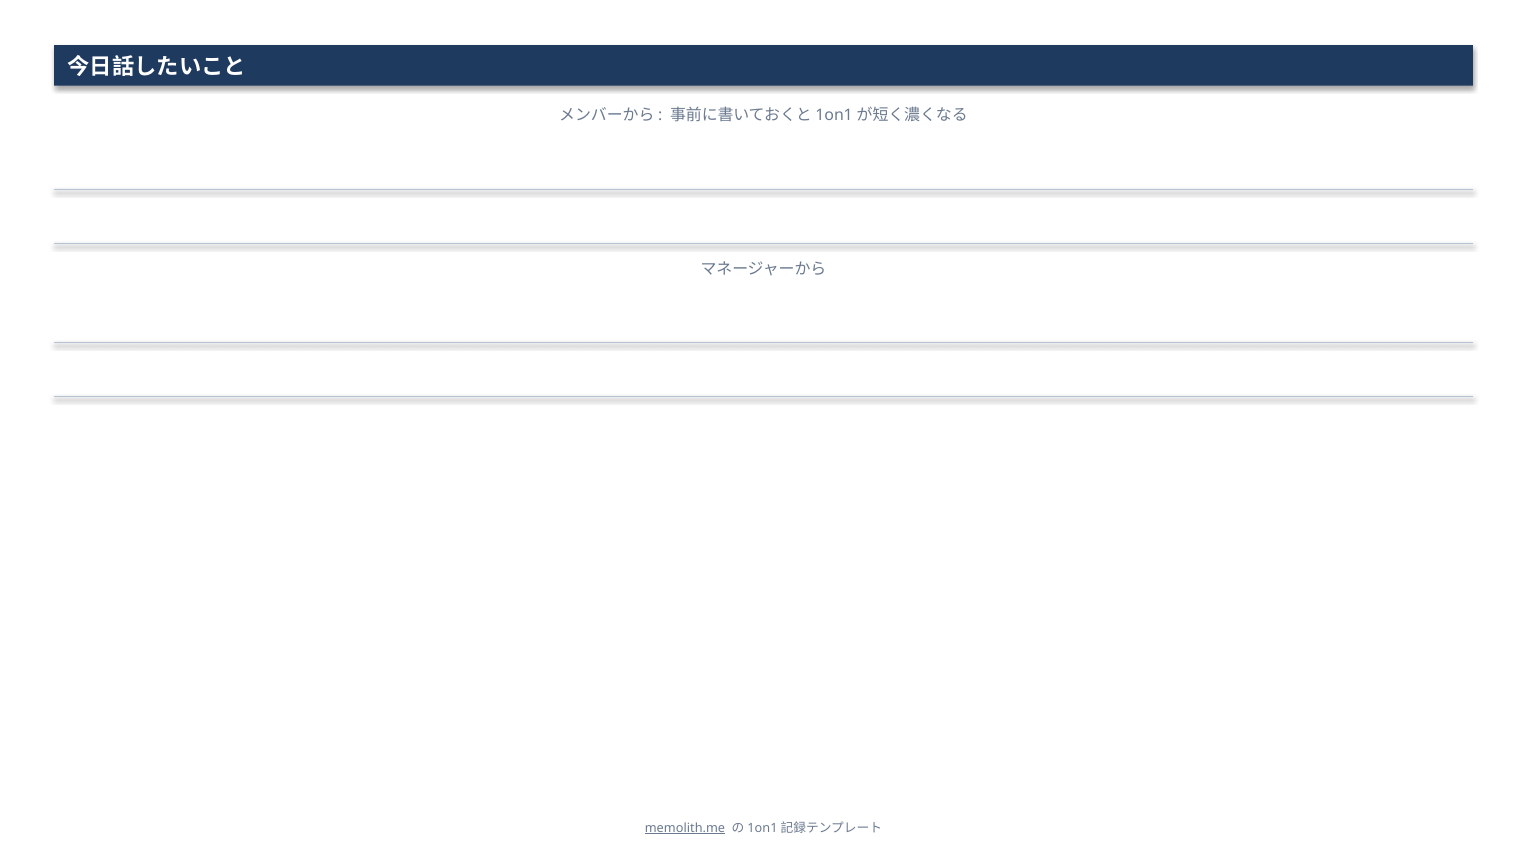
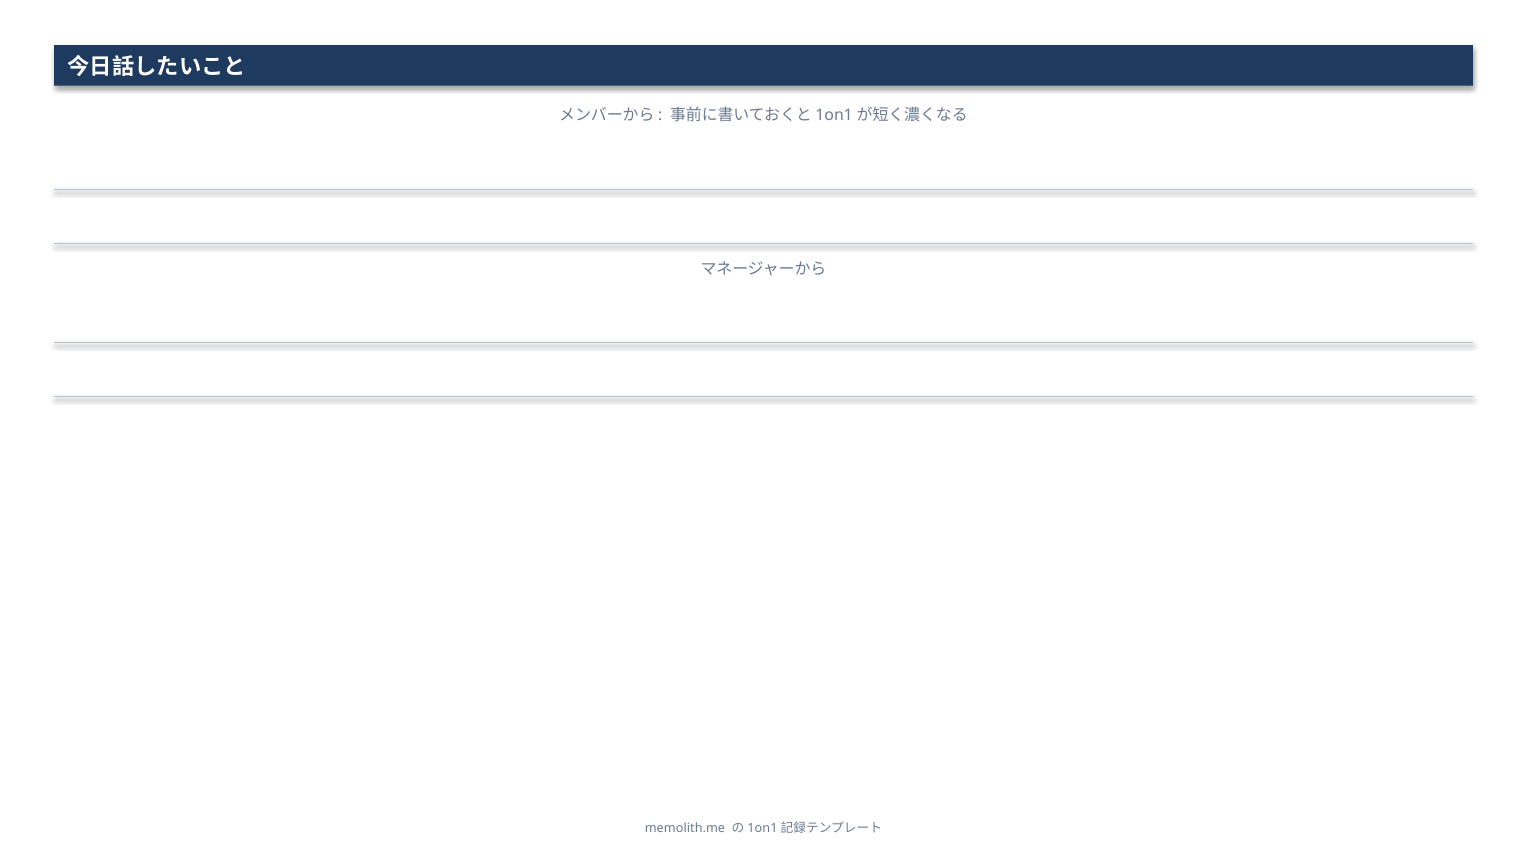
memolith.me underline: present -> none
